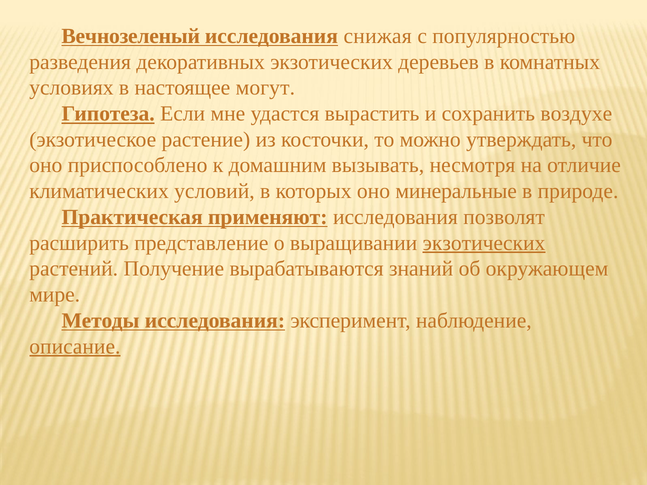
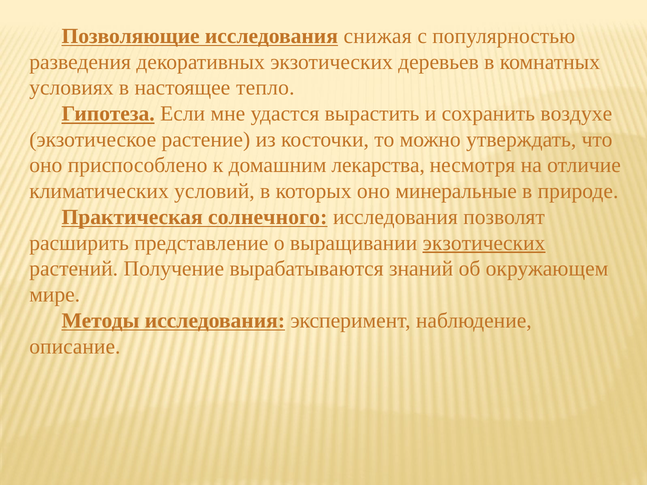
Вечнозеленый: Вечнозеленый -> Позволяющие
могут: могут -> тепло
вызывать: вызывать -> лекарства
применяют: применяют -> солнечного
описание underline: present -> none
